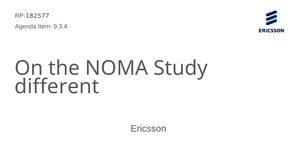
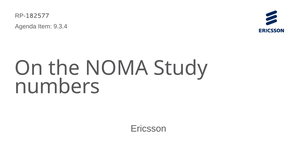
different: different -> numbers
